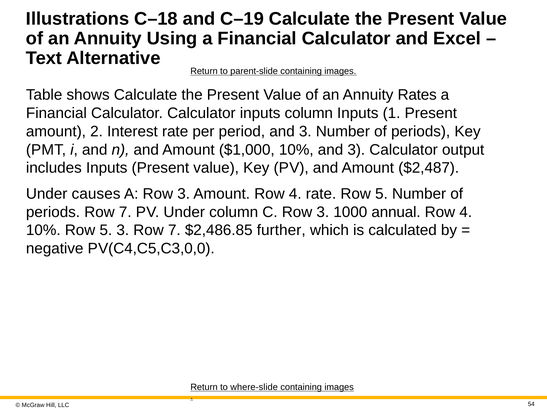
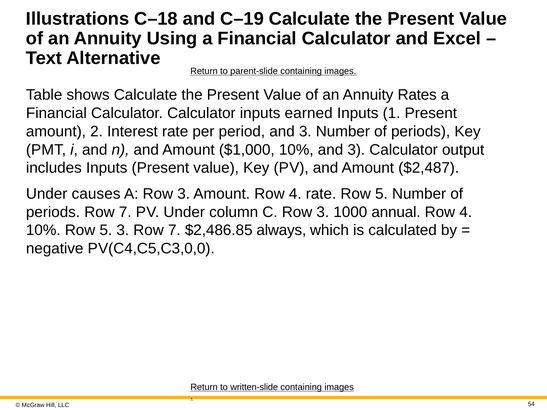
inputs column: column -> earned
further: further -> always
where-slide: where-slide -> written-slide
